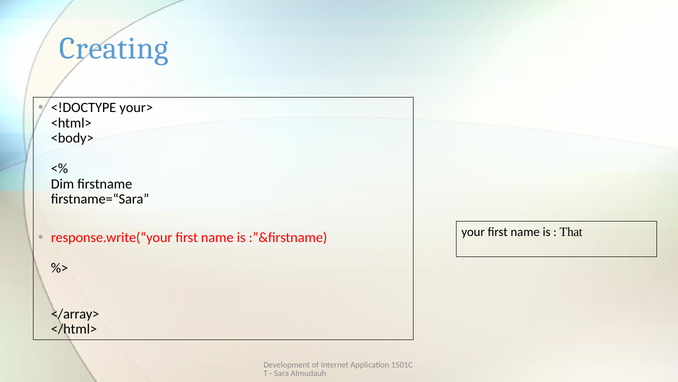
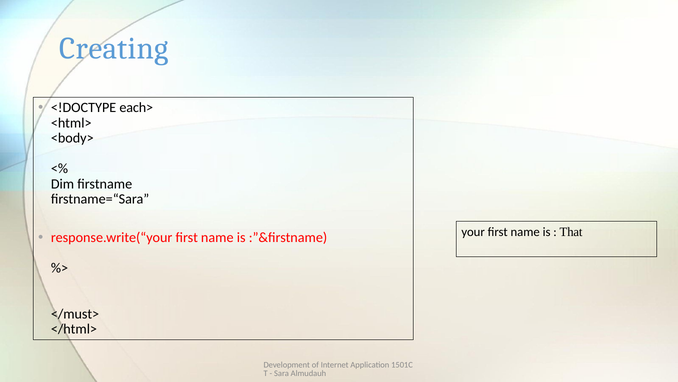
your>: your> -> each>
</array>: </array> -> </must>
